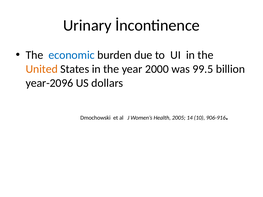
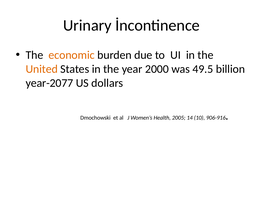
economic colour: blue -> orange
99.5: 99.5 -> 49.5
year-2096: year-2096 -> year-2077
